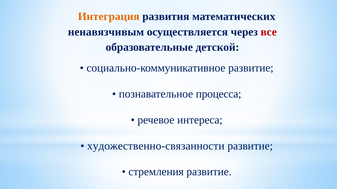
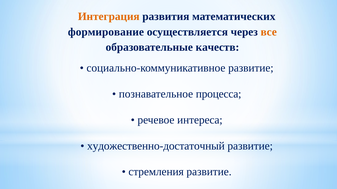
ненавязчивым: ненавязчивым -> формирование
все colour: red -> orange
детской: детской -> качеств
художественно-связанности: художественно-связанности -> художественно-достаточный
